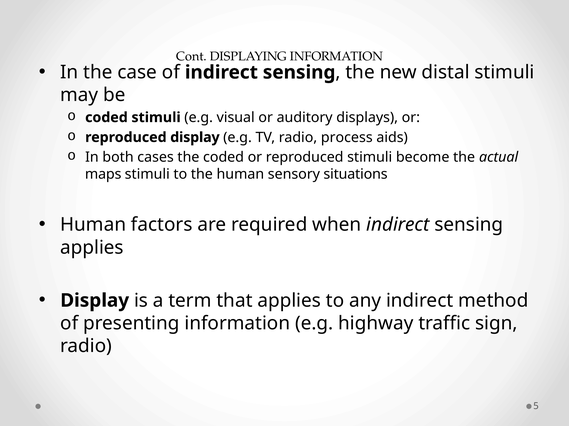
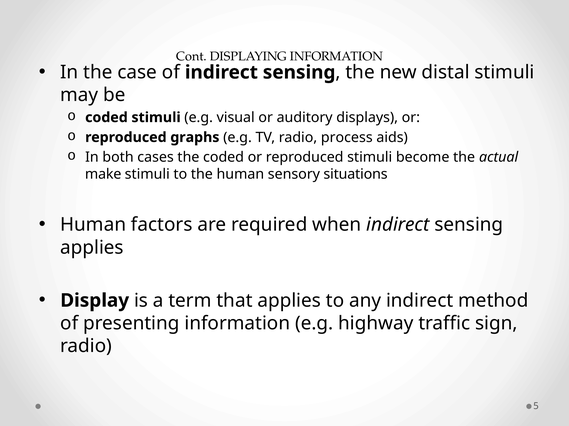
reproduced display: display -> graphs
maps: maps -> make
